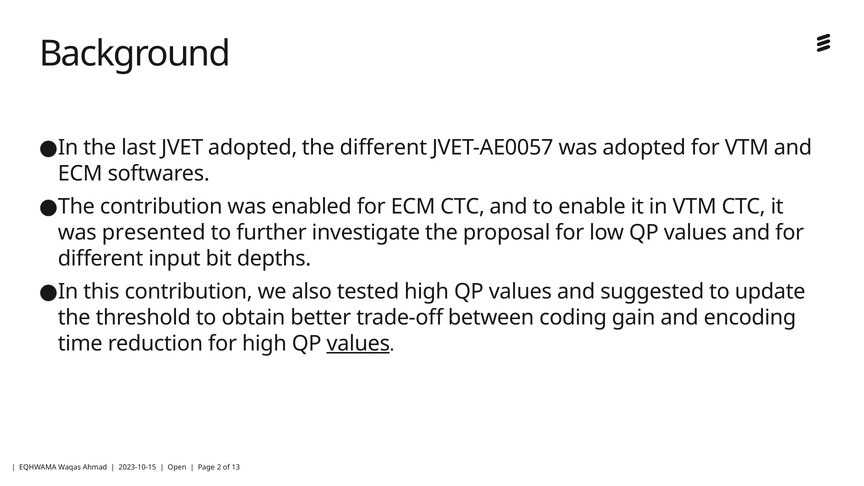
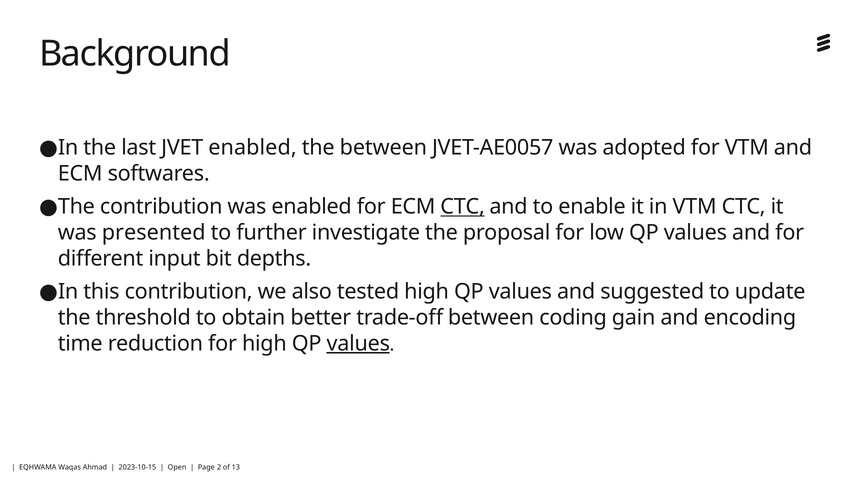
JVET adopted: adopted -> enabled
the different: different -> between
CTC at (463, 207) underline: none -> present
